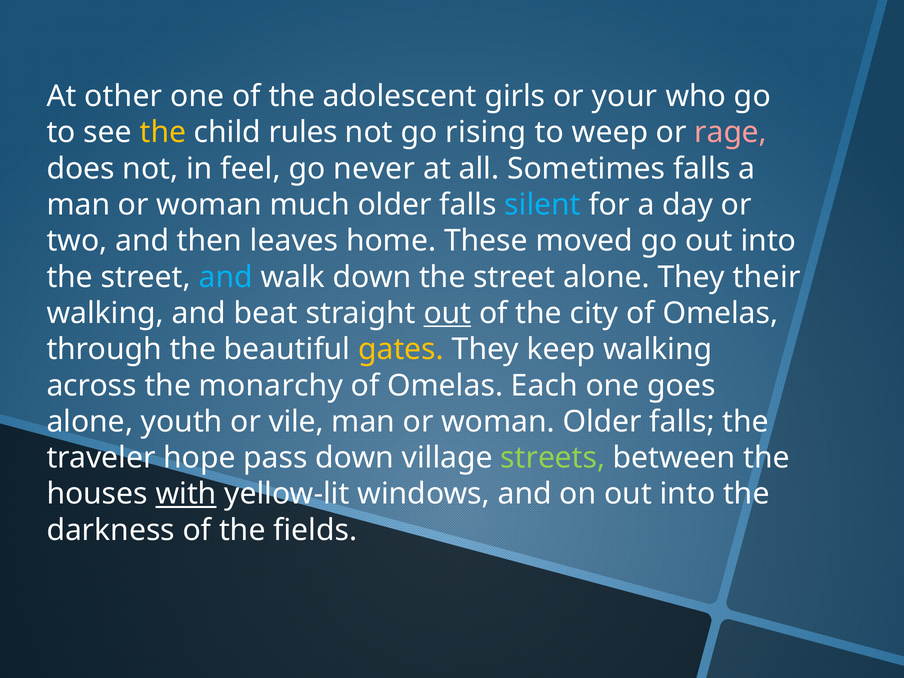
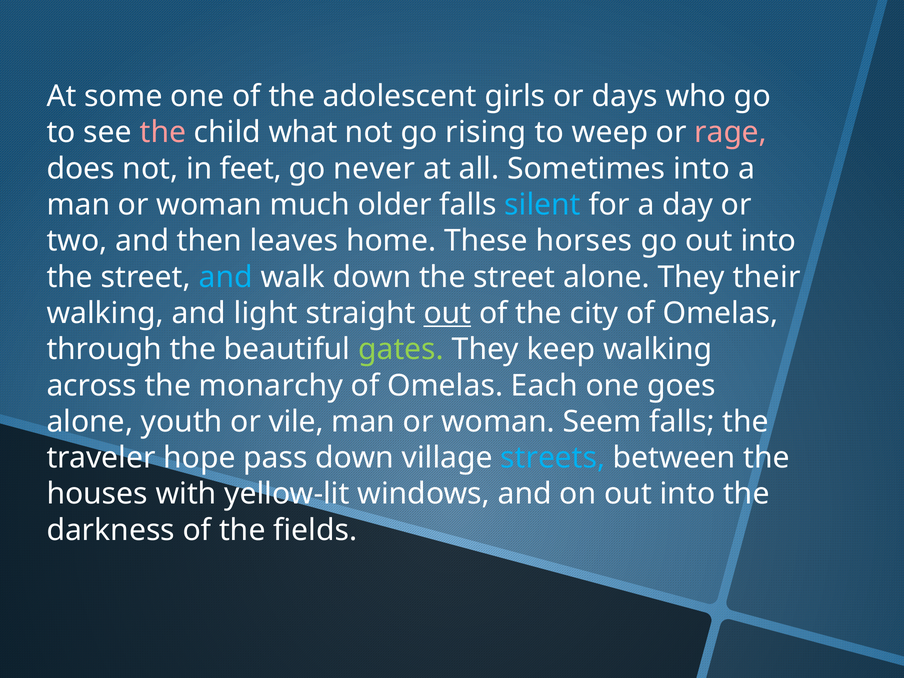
other: other -> some
your: your -> days
the at (163, 132) colour: yellow -> pink
rules: rules -> what
feel: feel -> feet
Sometimes falls: falls -> into
moved: moved -> horses
beat: beat -> light
gates colour: yellow -> light green
woman Older: Older -> Seem
streets colour: light green -> light blue
with underline: present -> none
